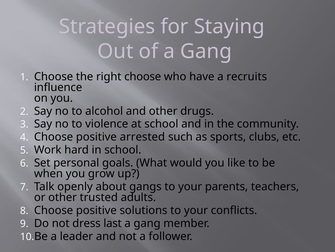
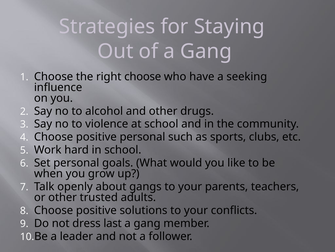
recruits: recruits -> seeking
positive arrested: arrested -> personal
